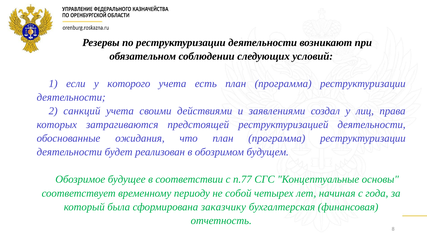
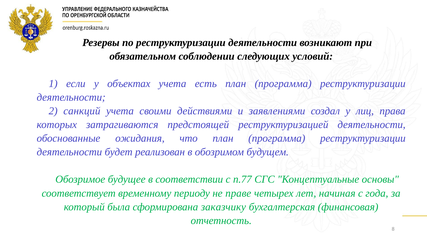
которого: которого -> объектах
собой: собой -> праве
